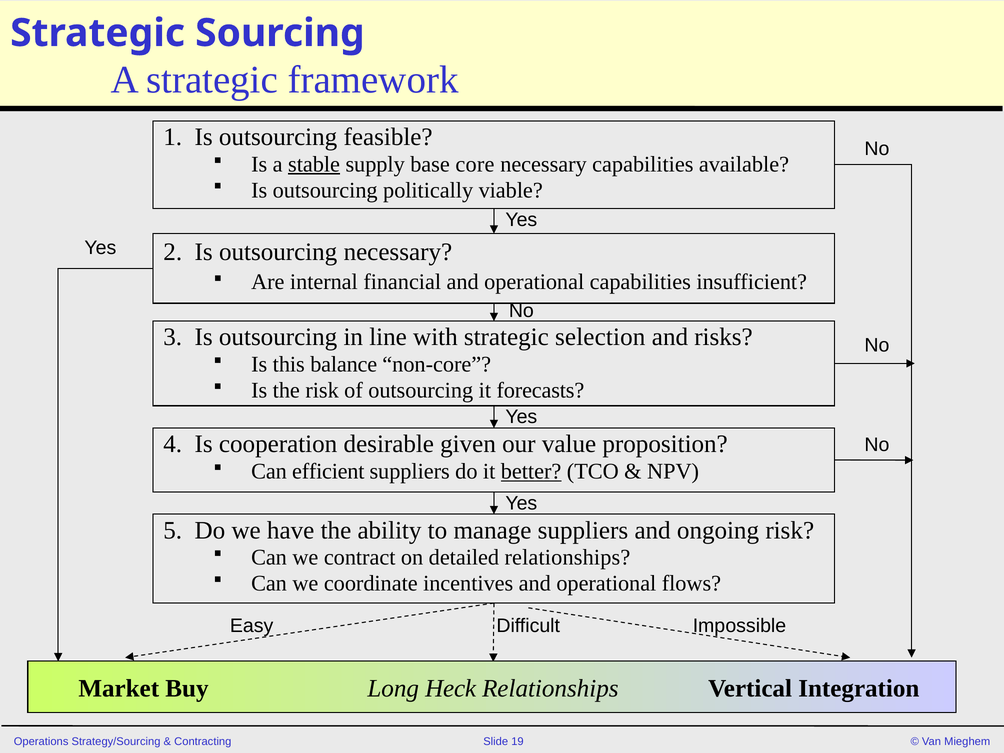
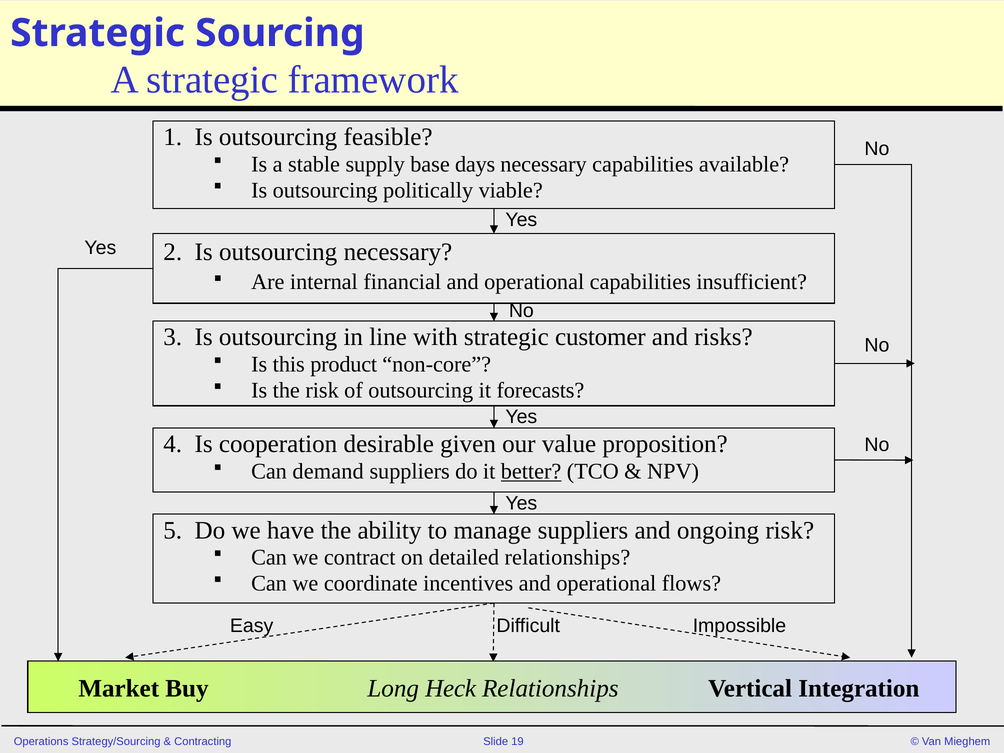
stable underline: present -> none
core: core -> days
selection: selection -> customer
balance: balance -> product
efficient: efficient -> demand
